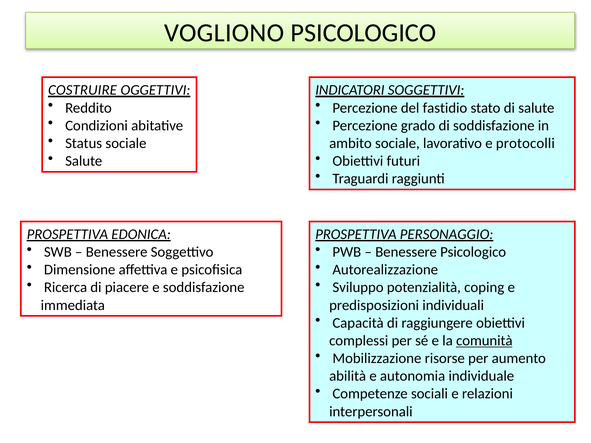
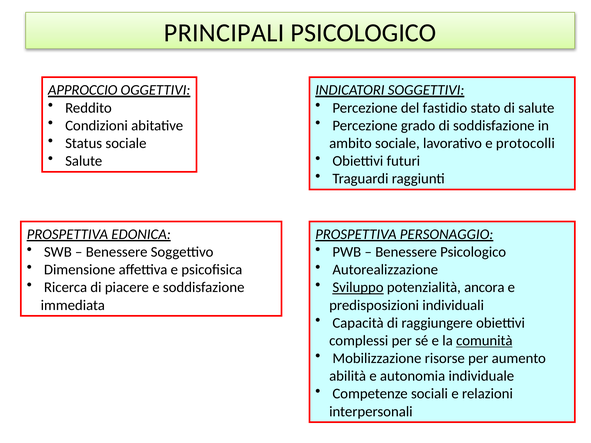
VOGLIONO: VOGLIONO -> PRINCIPALI
COSTRUIRE: COSTRUIRE -> APPROCCIO
Sviluppo underline: none -> present
coping: coping -> ancora
